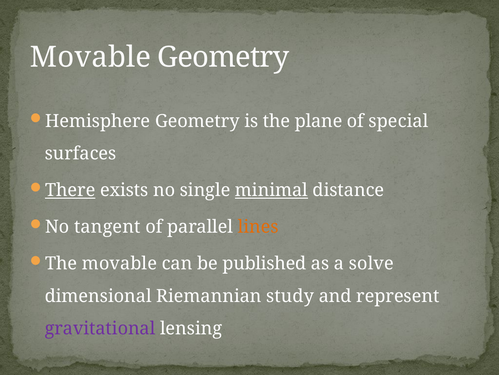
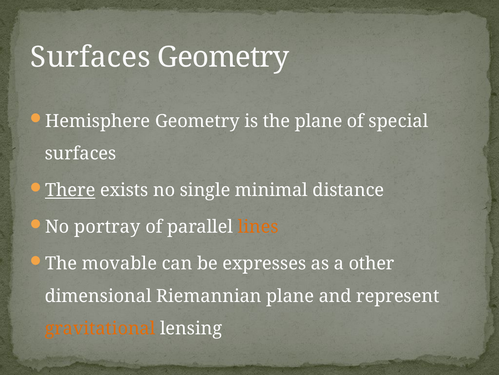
Movable at (90, 57): Movable -> Surfaces
minimal underline: present -> none
tangent: tangent -> portray
published: published -> expresses
solve: solve -> other
Riemannian study: study -> plane
gravitational colour: purple -> orange
